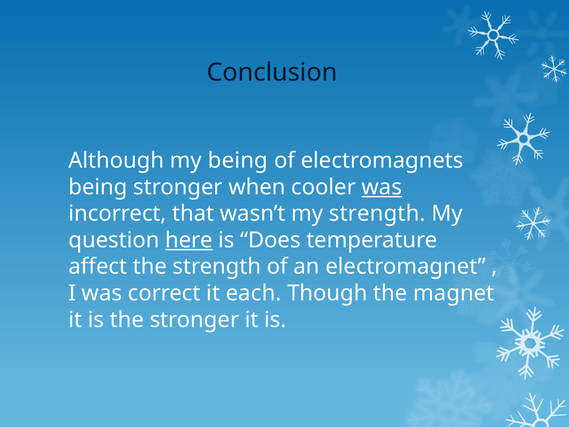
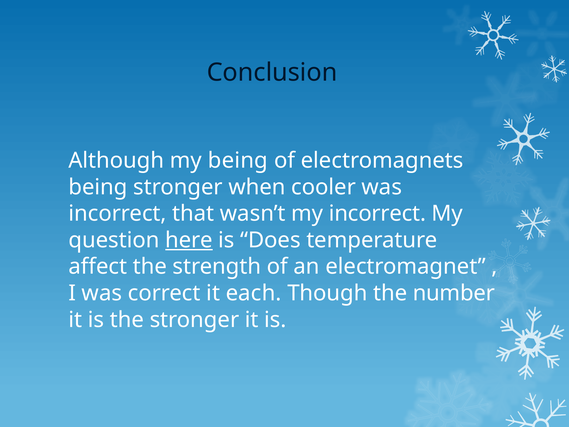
was at (382, 187) underline: present -> none
my strength: strength -> incorrect
magnet: magnet -> number
